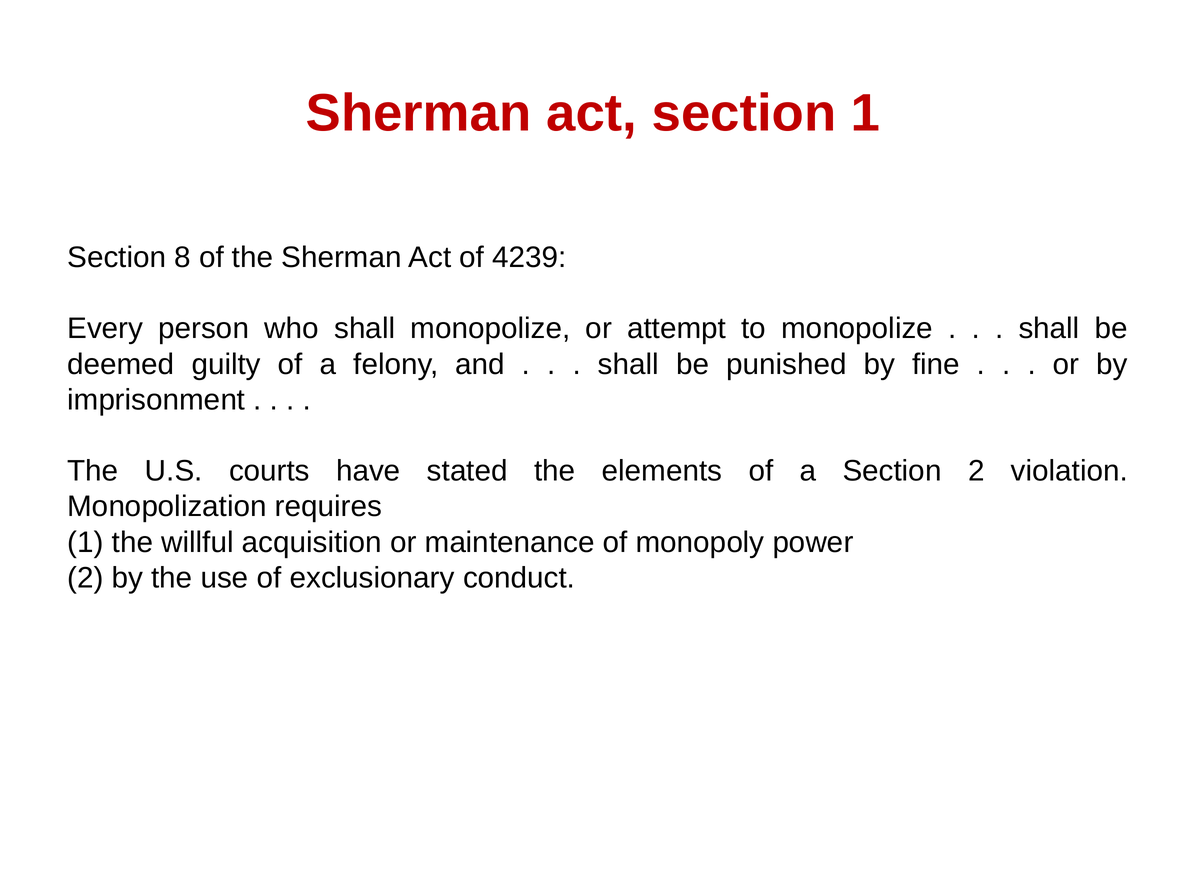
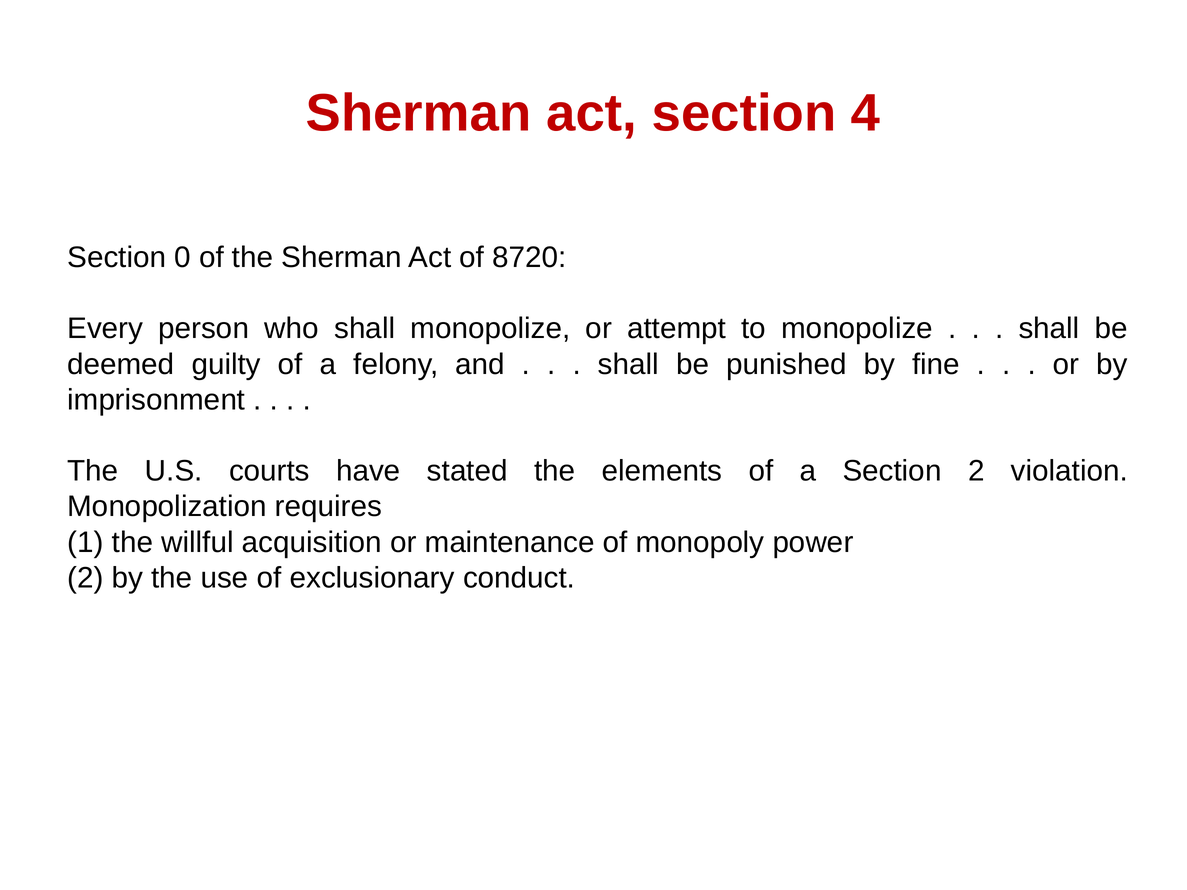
section 1: 1 -> 4
8: 8 -> 0
4239: 4239 -> 8720
